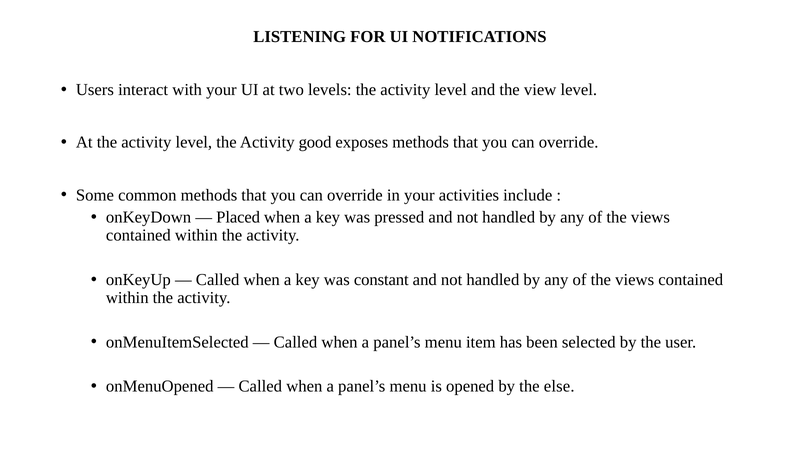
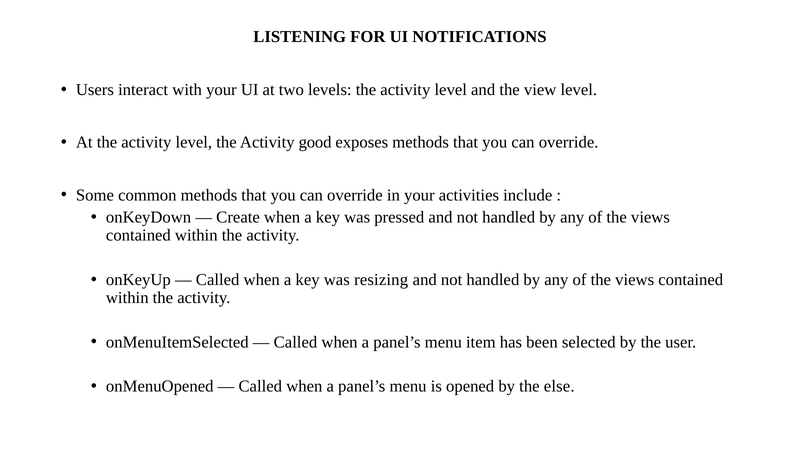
Placed: Placed -> Create
constant: constant -> resizing
